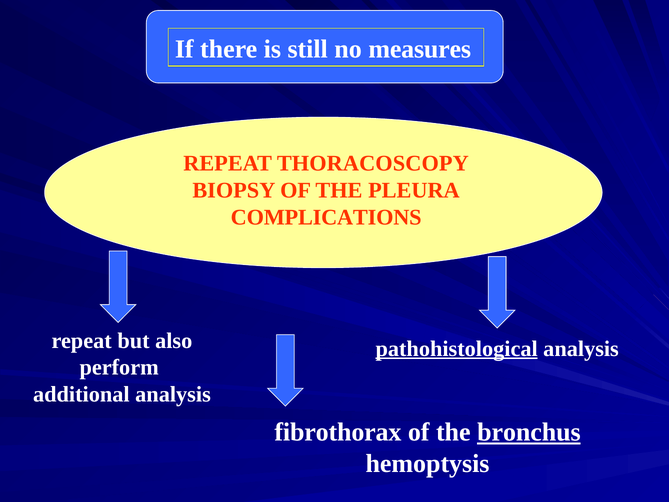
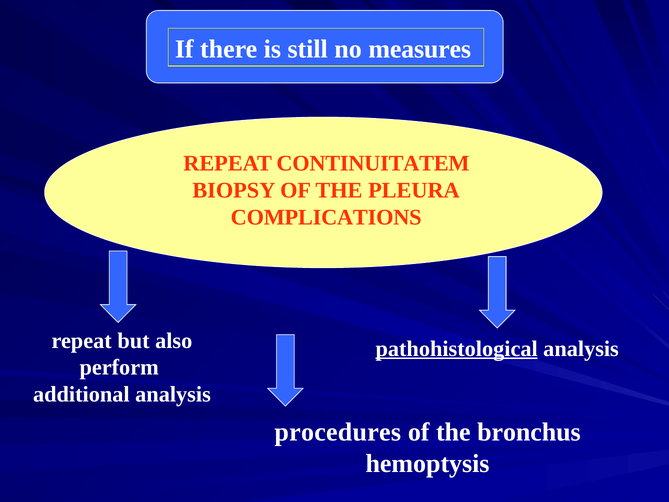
THORACOSCOPY: THORACOSCOPY -> CONTINUITATEM
fibrothorax: fibrothorax -> procedures
bronchus underline: present -> none
